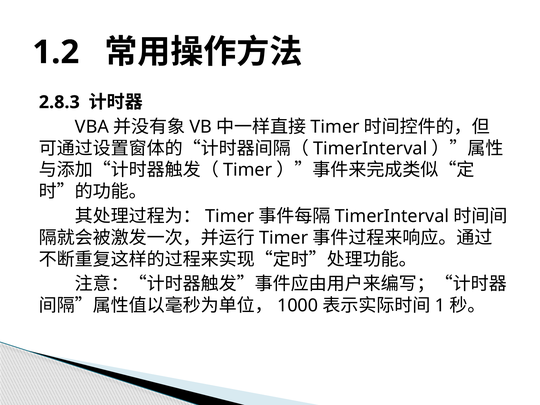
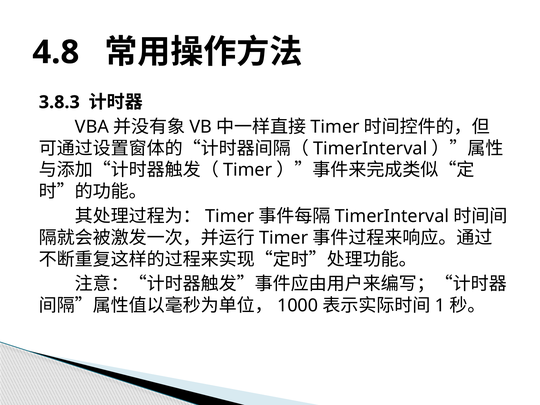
1.2: 1.2 -> 4.8
2.8.3: 2.8.3 -> 3.8.3
